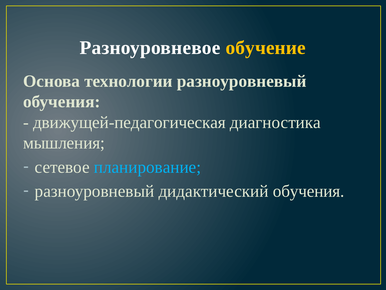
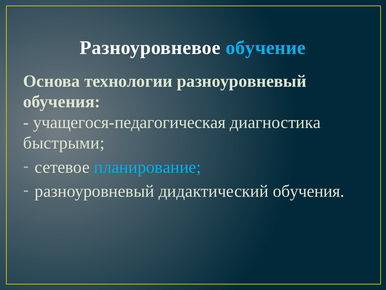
обучение colour: yellow -> light blue
движущей-педагогическая: движущей-педагогическая -> учащегося-педагогическая
мышления: мышления -> быстрыми
